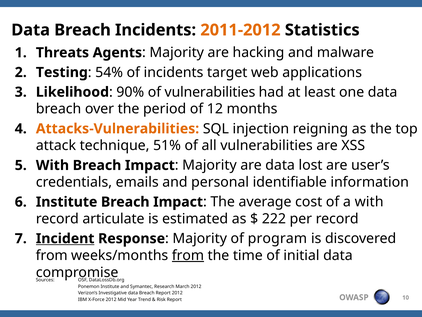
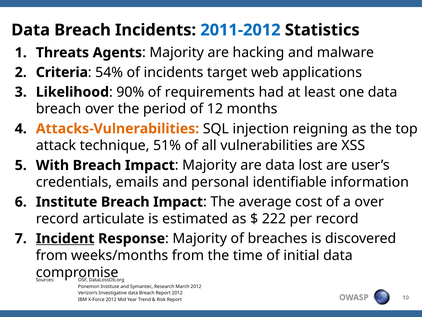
2011-2012 colour: orange -> blue
Testing: Testing -> Criteria
of vulnerabilities: vulnerabilities -> requirements
a with: with -> over
program: program -> breaches
from at (188, 255) underline: present -> none
